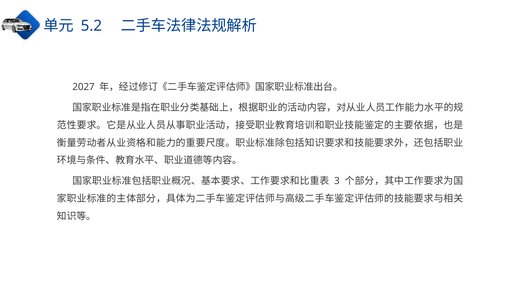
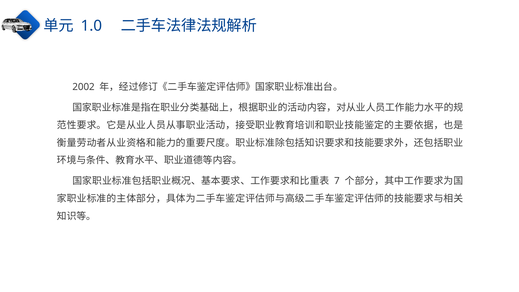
5.2: 5.2 -> 1.0
2027: 2027 -> 2002
3: 3 -> 7
